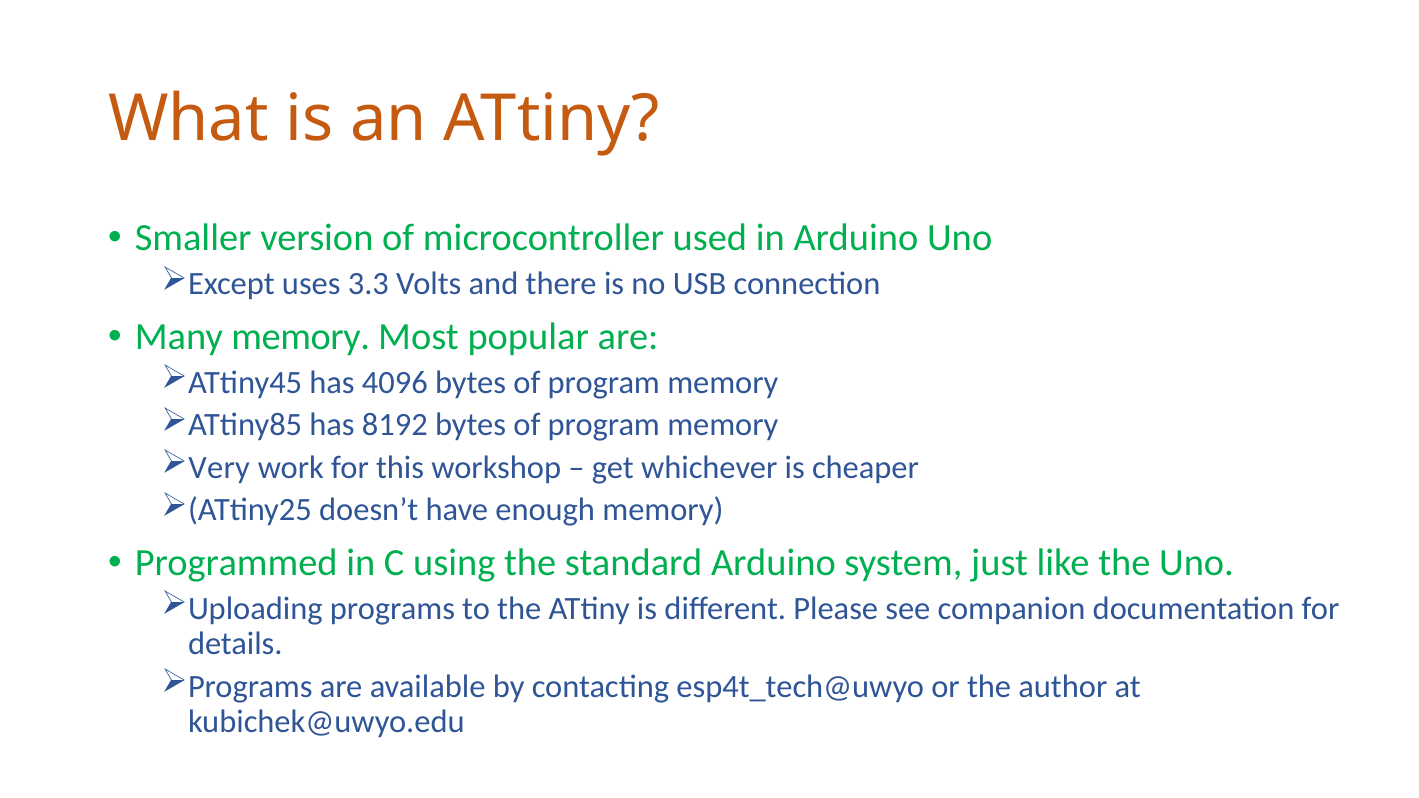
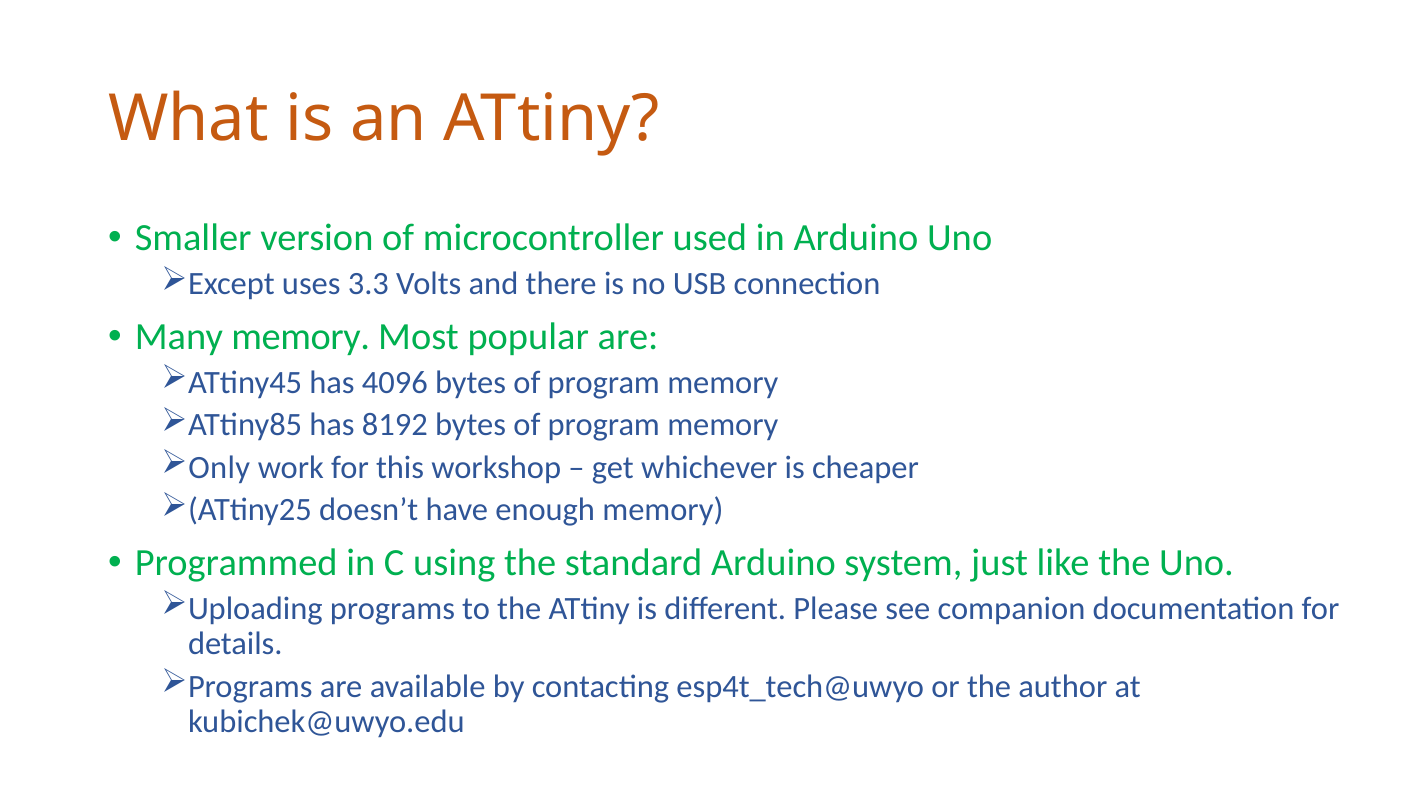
Very: Very -> Only
